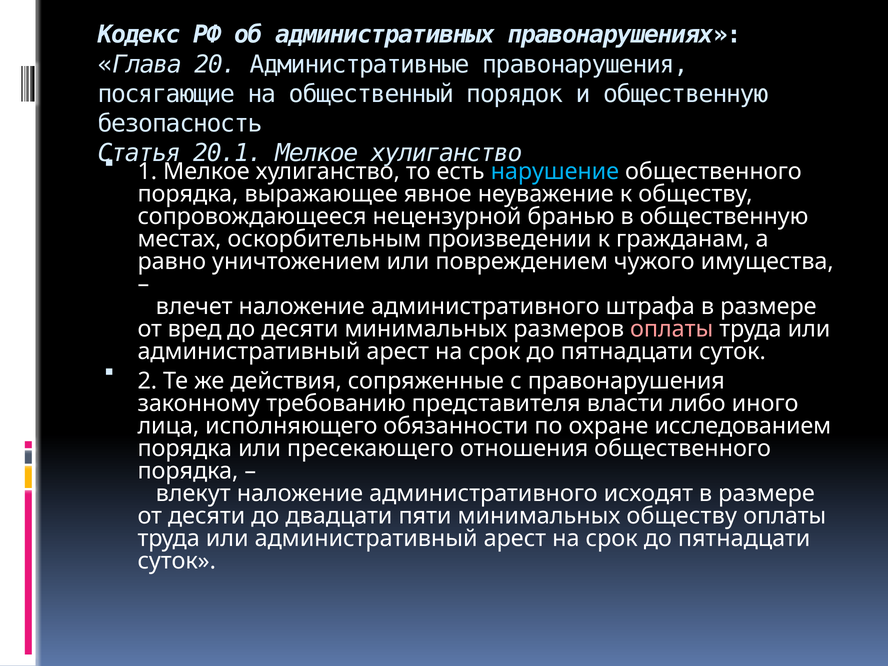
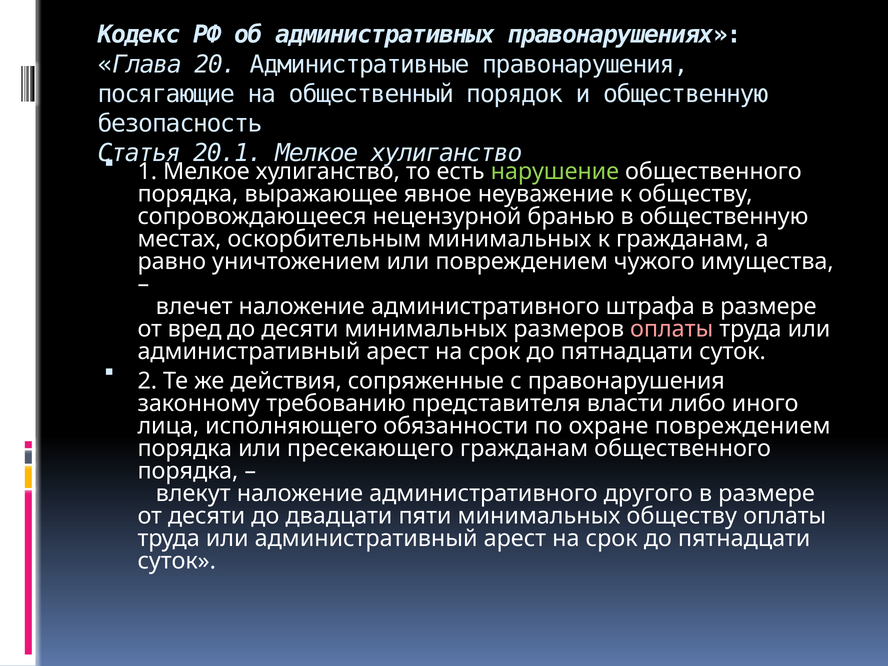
нарушение colour: light blue -> light green
оскорбительным произведении: произведении -> минимальных
охране исследованием: исследованием -> повреждением
пресекающего отношения: отношения -> гражданам
исходят: исходят -> другого
